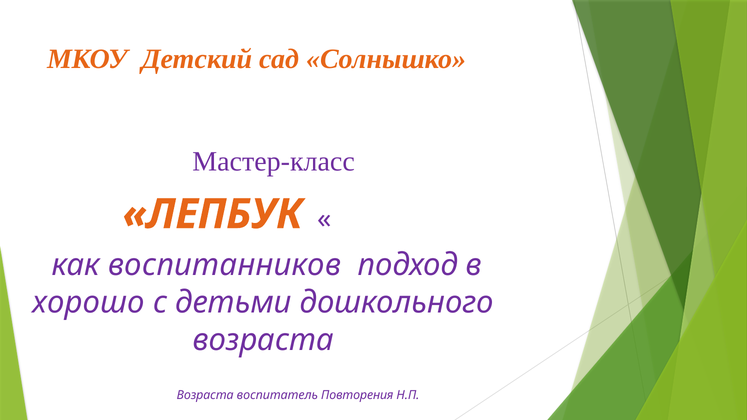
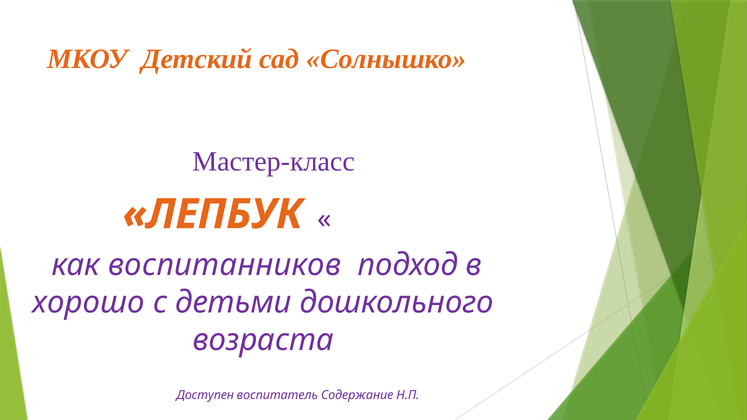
Возраста at (205, 395): Возраста -> Доступен
Повторения: Повторения -> Содержание
